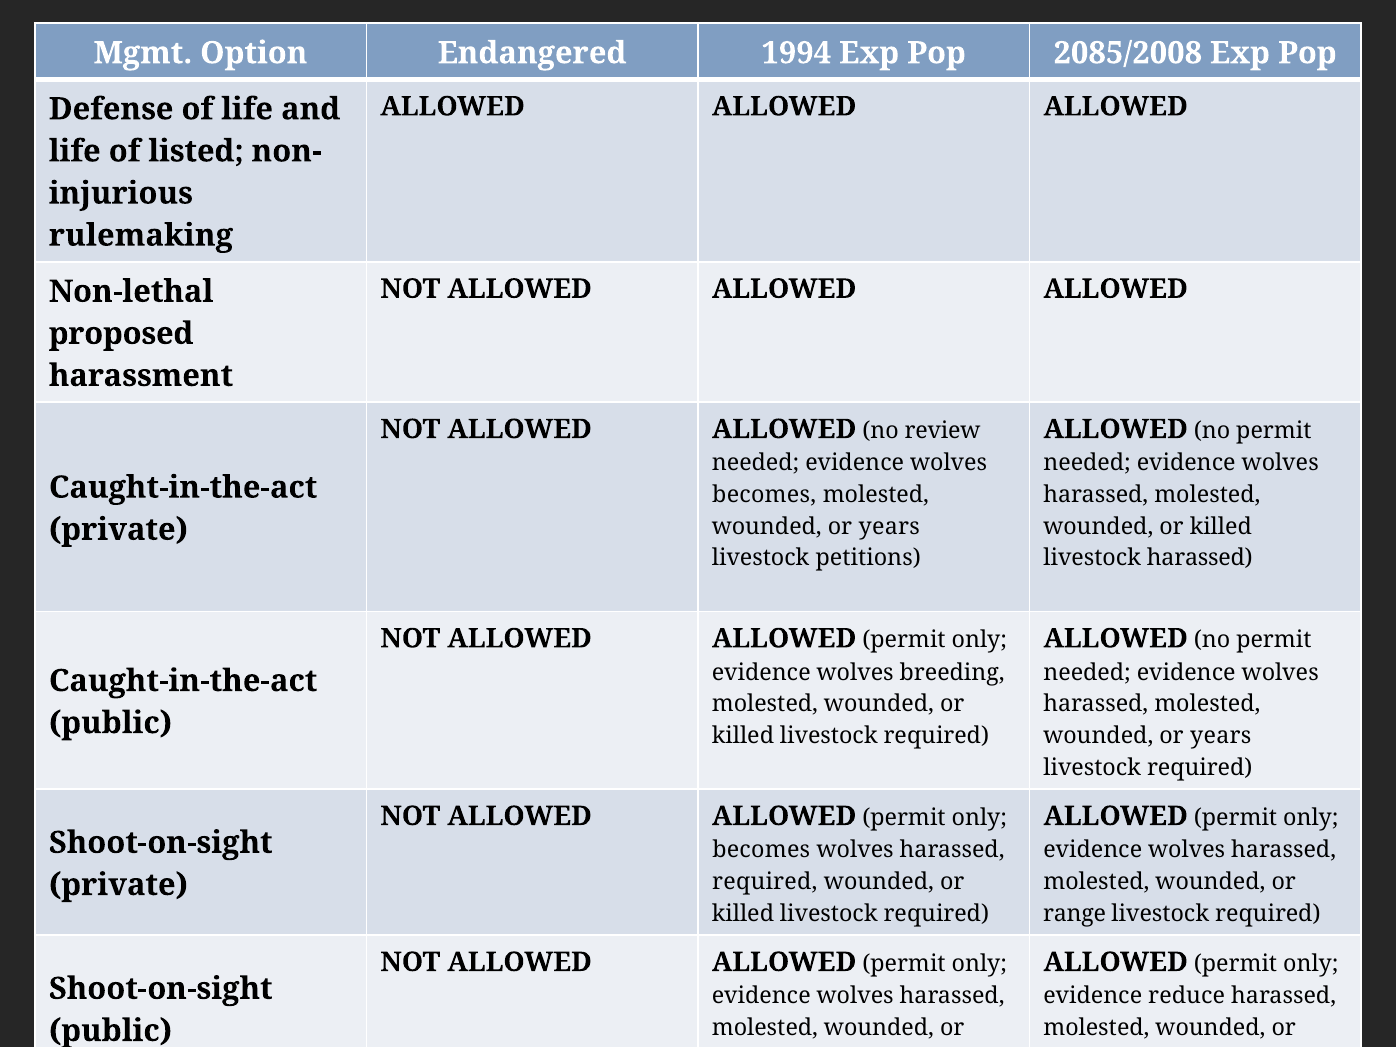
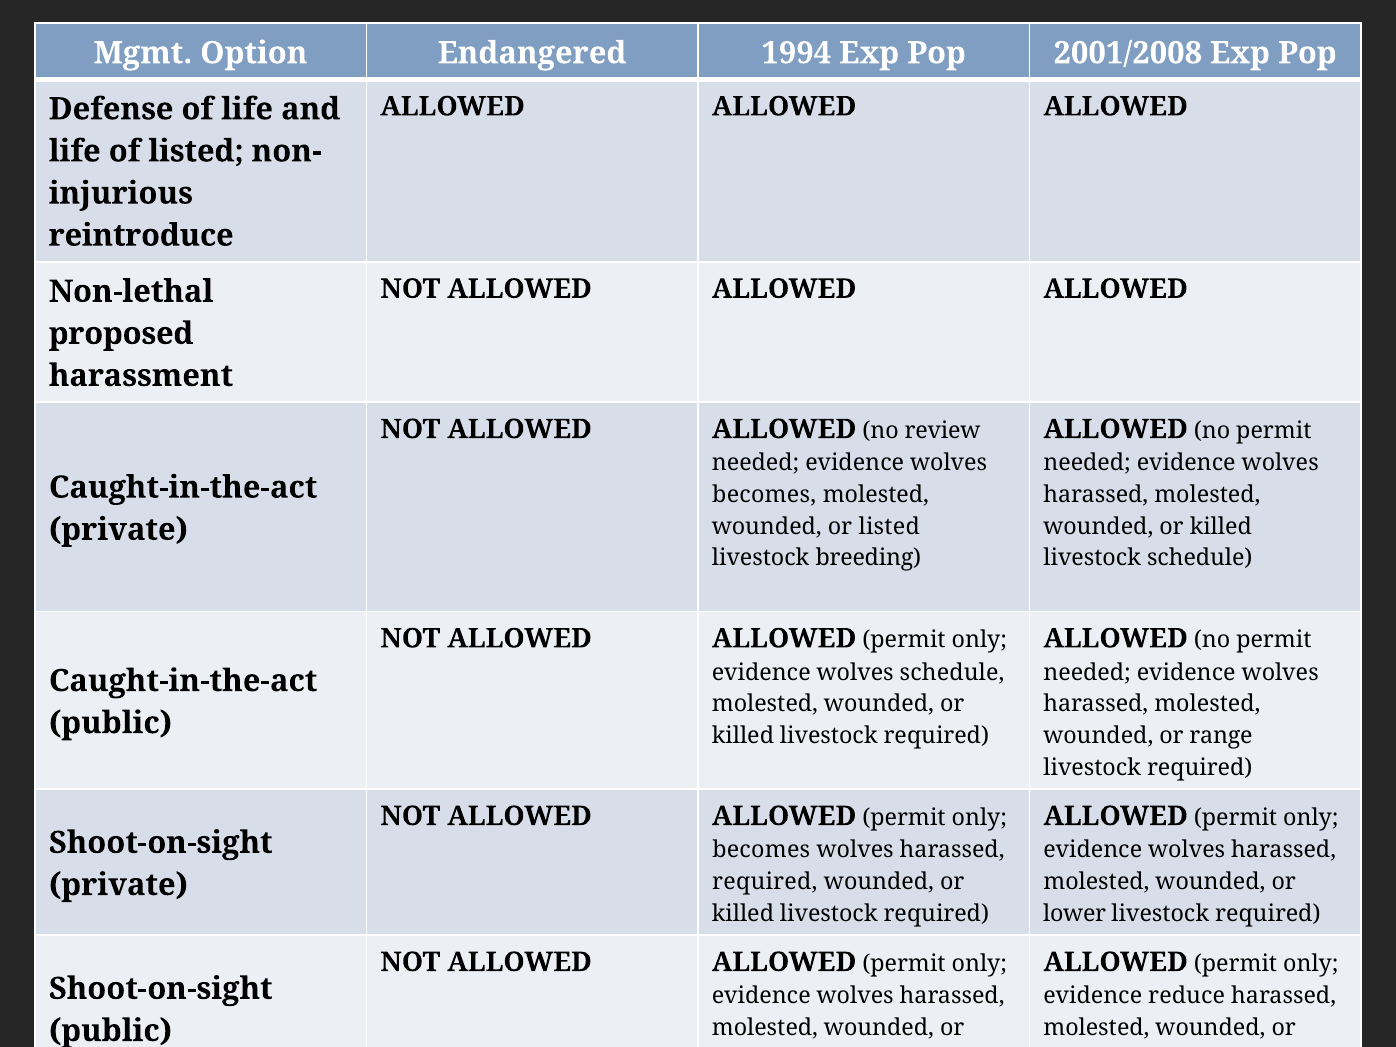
2085/2008: 2085/2008 -> 2001/2008
rulemaking: rulemaking -> reintroduce
years at (889, 527): years -> listed
petitions: petitions -> breeding
livestock harassed: harassed -> schedule
wolves breeding: breeding -> schedule
years at (1221, 736): years -> range
range: range -> lower
